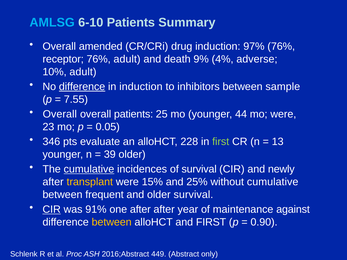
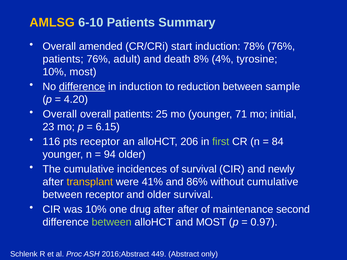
AMLSG colour: light blue -> yellow
drug: drug -> start
97%: 97% -> 78%
receptor at (63, 59): receptor -> patients
9%: 9% -> 8%
adverse: adverse -> tyrosine
10% adult: adult -> most
inhibitors: inhibitors -> reduction
7.55: 7.55 -> 4.20
44: 44 -> 71
mo were: were -> initial
0.05: 0.05 -> 6.15
346: 346 -> 116
pts evaluate: evaluate -> receptor
228: 228 -> 206
13: 13 -> 84
39: 39 -> 94
cumulative at (89, 169) underline: present -> none
15%: 15% -> 41%
25%: 25% -> 86%
between frequent: frequent -> receptor
CIR at (52, 210) underline: present -> none
was 91%: 91% -> 10%
one after: after -> drug
after year: year -> after
against: against -> second
between at (112, 222) colour: yellow -> light green
and FIRST: FIRST -> MOST
0.90: 0.90 -> 0.97
